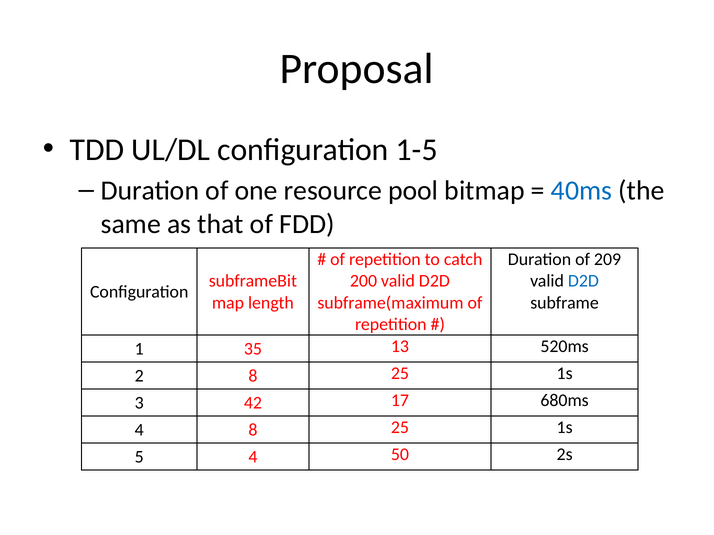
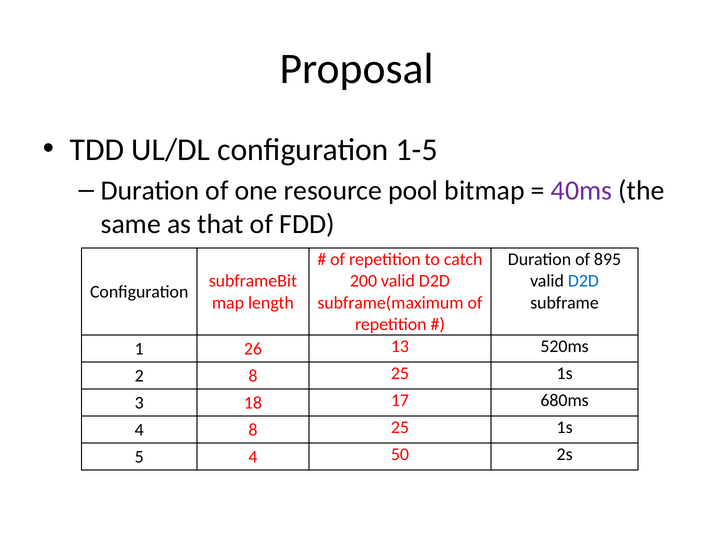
40ms colour: blue -> purple
209: 209 -> 895
35: 35 -> 26
42: 42 -> 18
